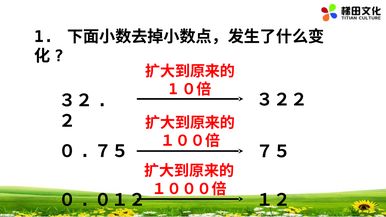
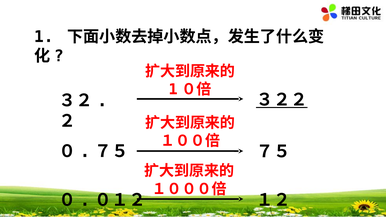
３２２ underline: none -> present
